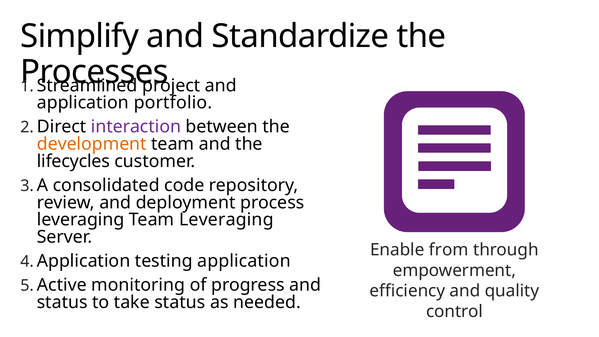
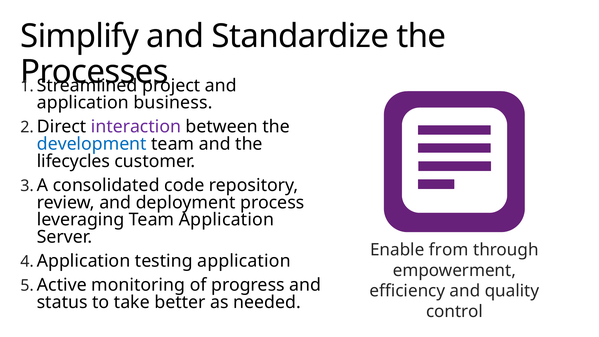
portfolio: portfolio -> business
development colour: orange -> blue
Team Leveraging: Leveraging -> Application
take status: status -> better
